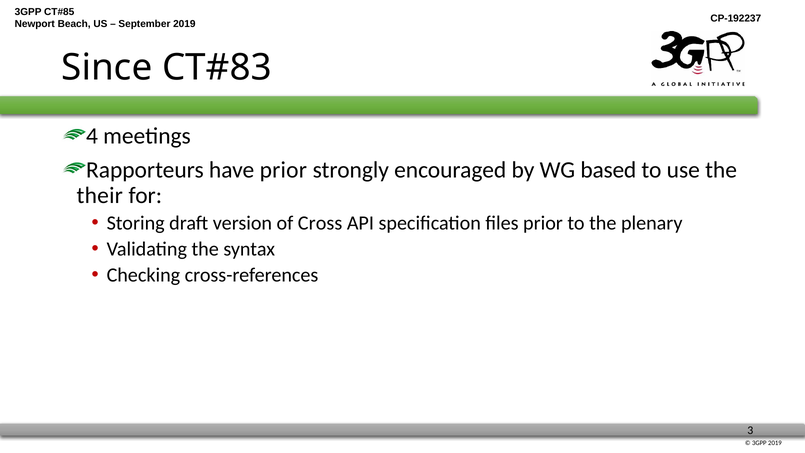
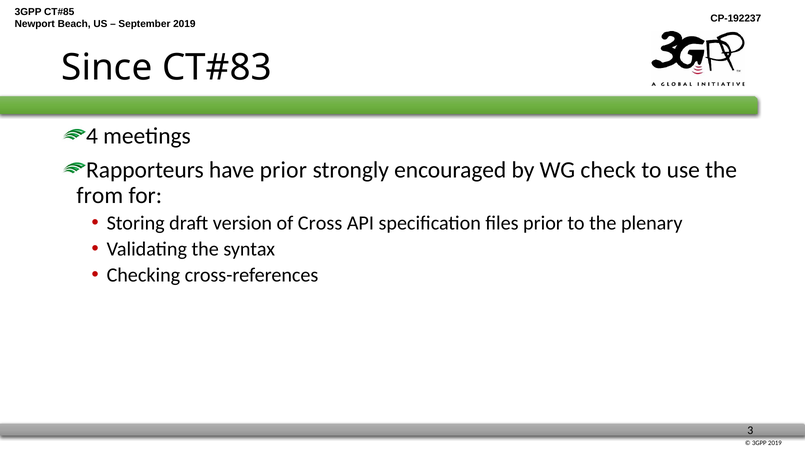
based: based -> check
their: their -> from
